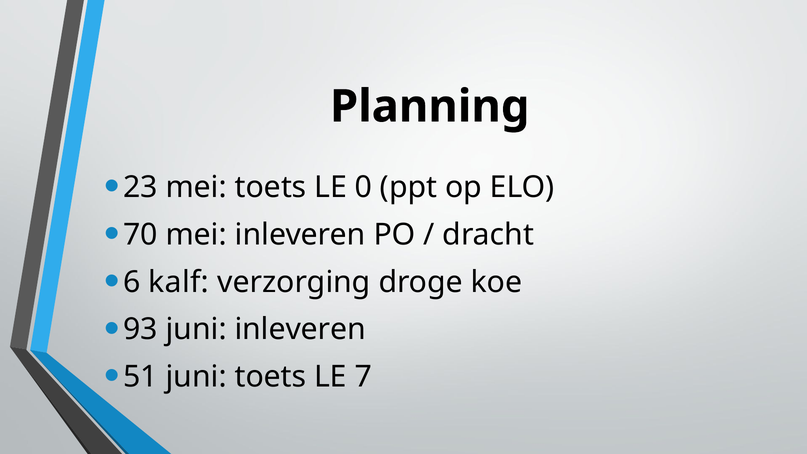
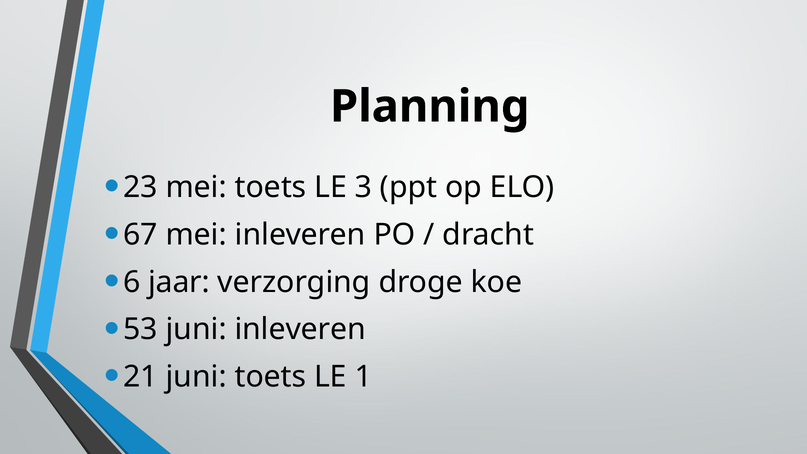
0: 0 -> 3
70: 70 -> 67
kalf: kalf -> jaar
93: 93 -> 53
51: 51 -> 21
7: 7 -> 1
